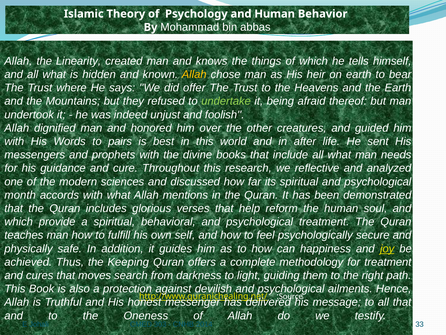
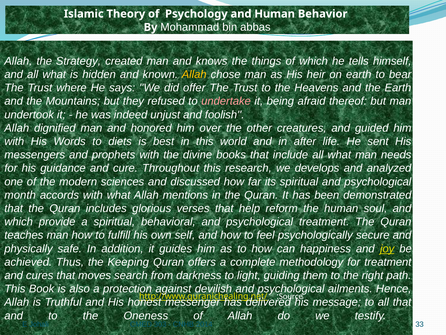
Linearity: Linearity -> Strategy
undertake colour: light green -> pink
pairs: pairs -> diets
reflective: reflective -> develops
